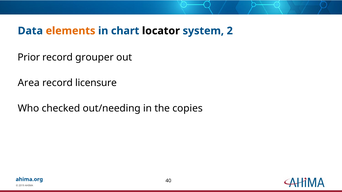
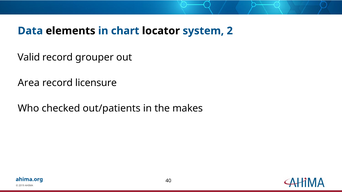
elements colour: orange -> black
Prior: Prior -> Valid
out/needing: out/needing -> out/patients
copies: copies -> makes
